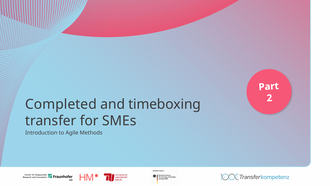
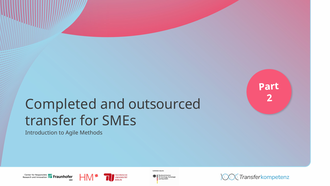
timeboxing: timeboxing -> outsourced
